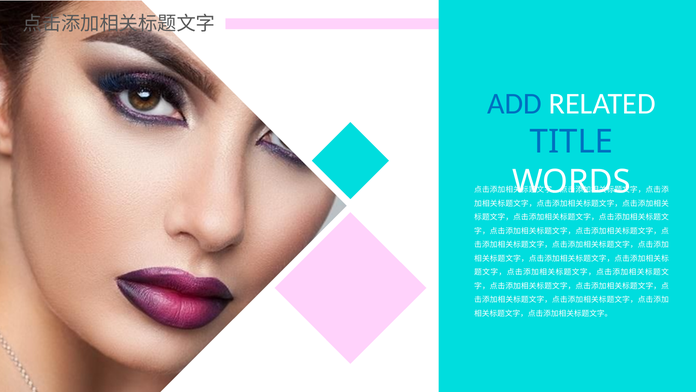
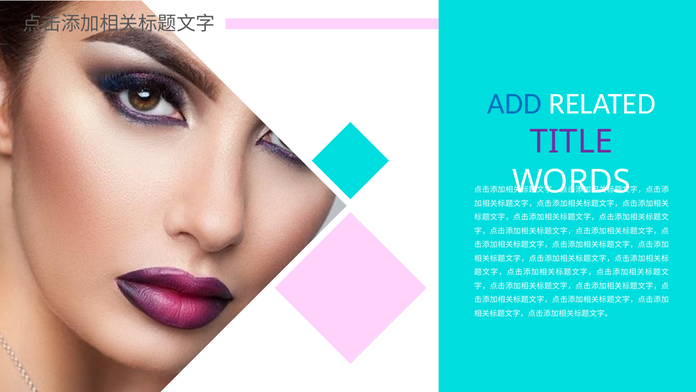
TITLE colour: blue -> purple
